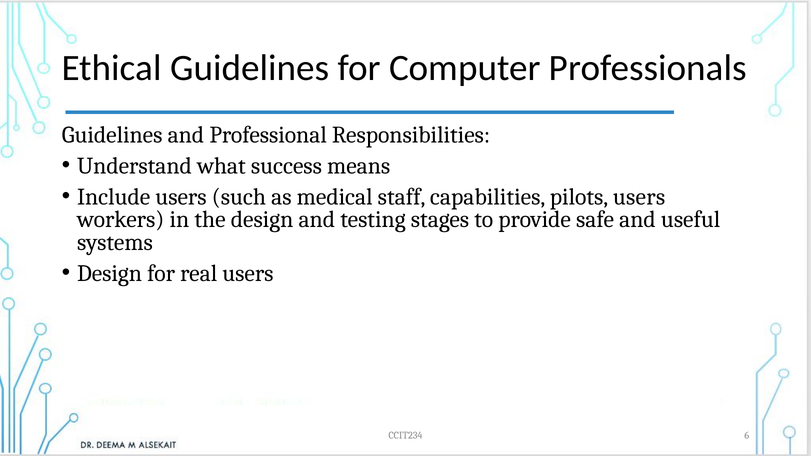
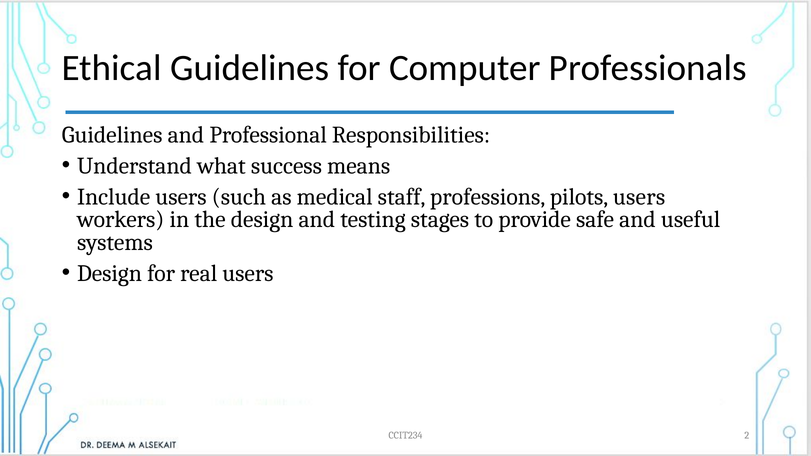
capabilities: capabilities -> professions
6: 6 -> 2
